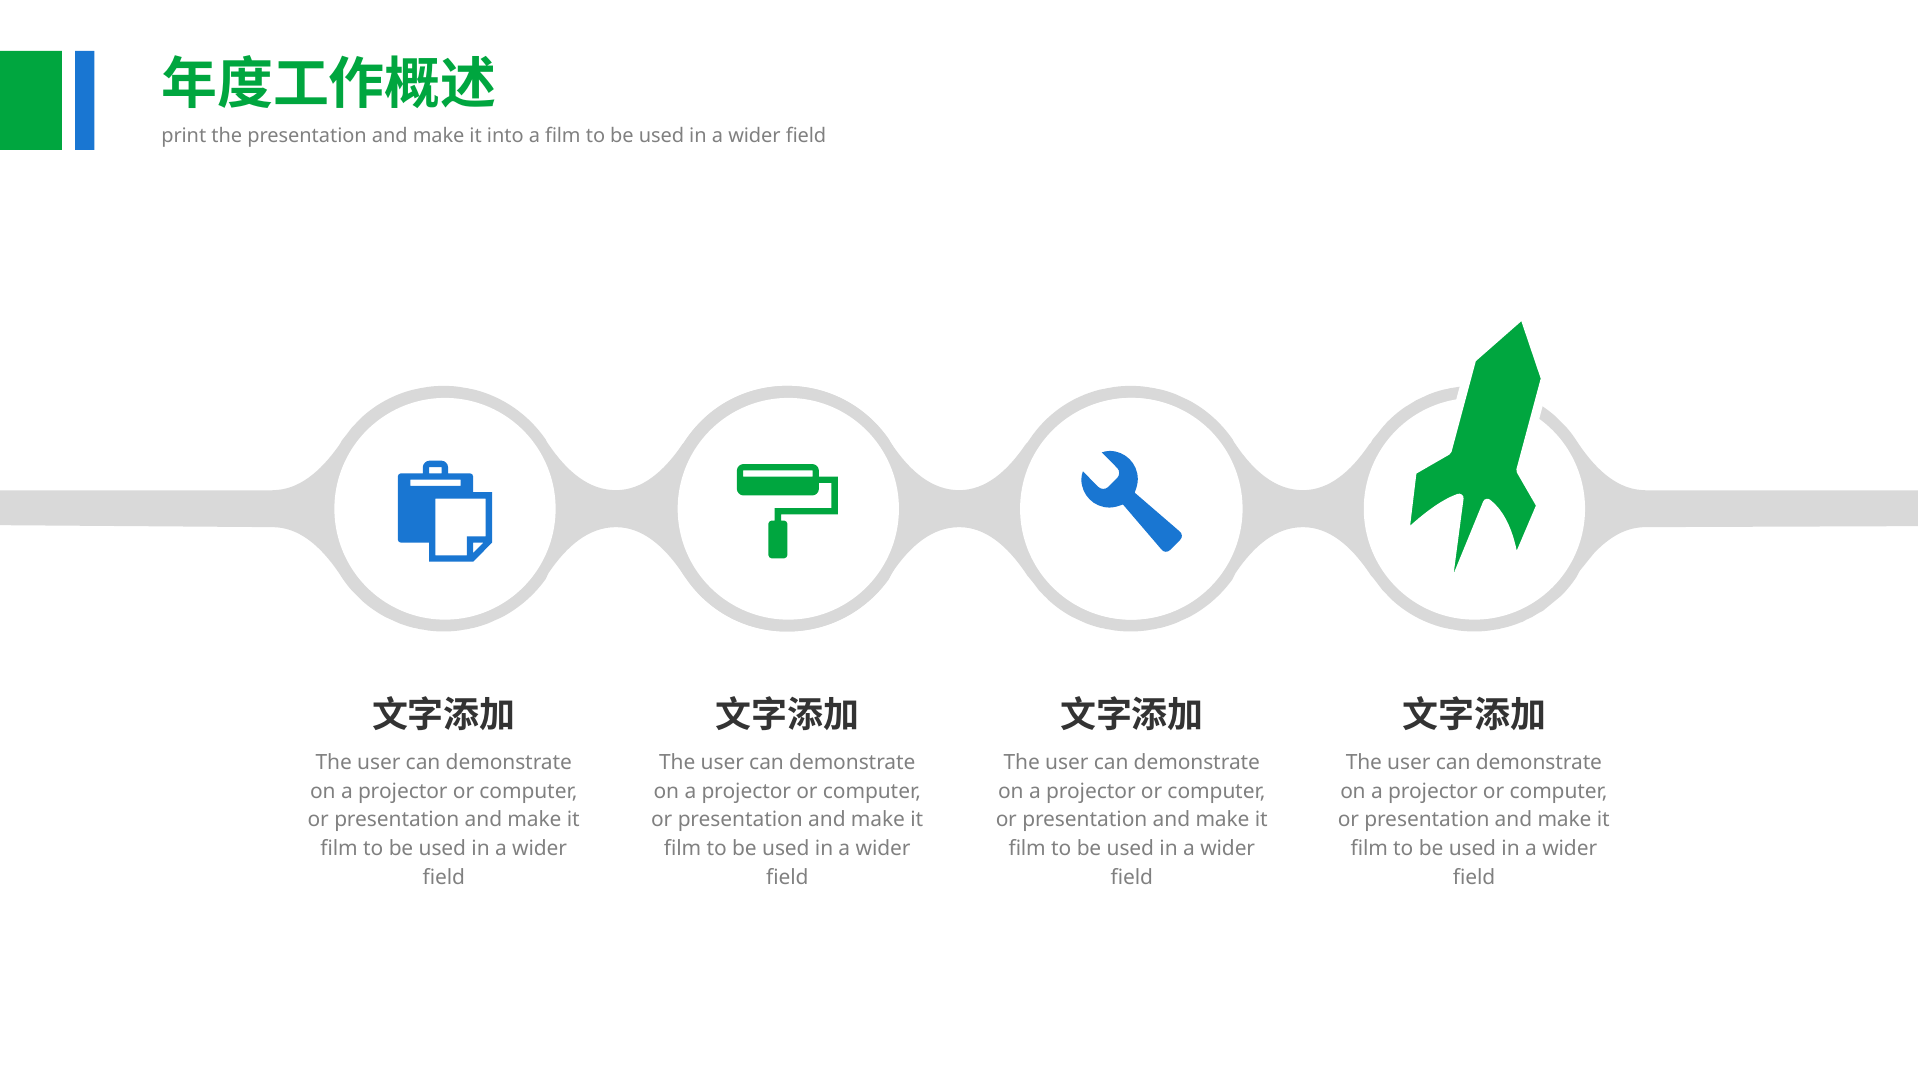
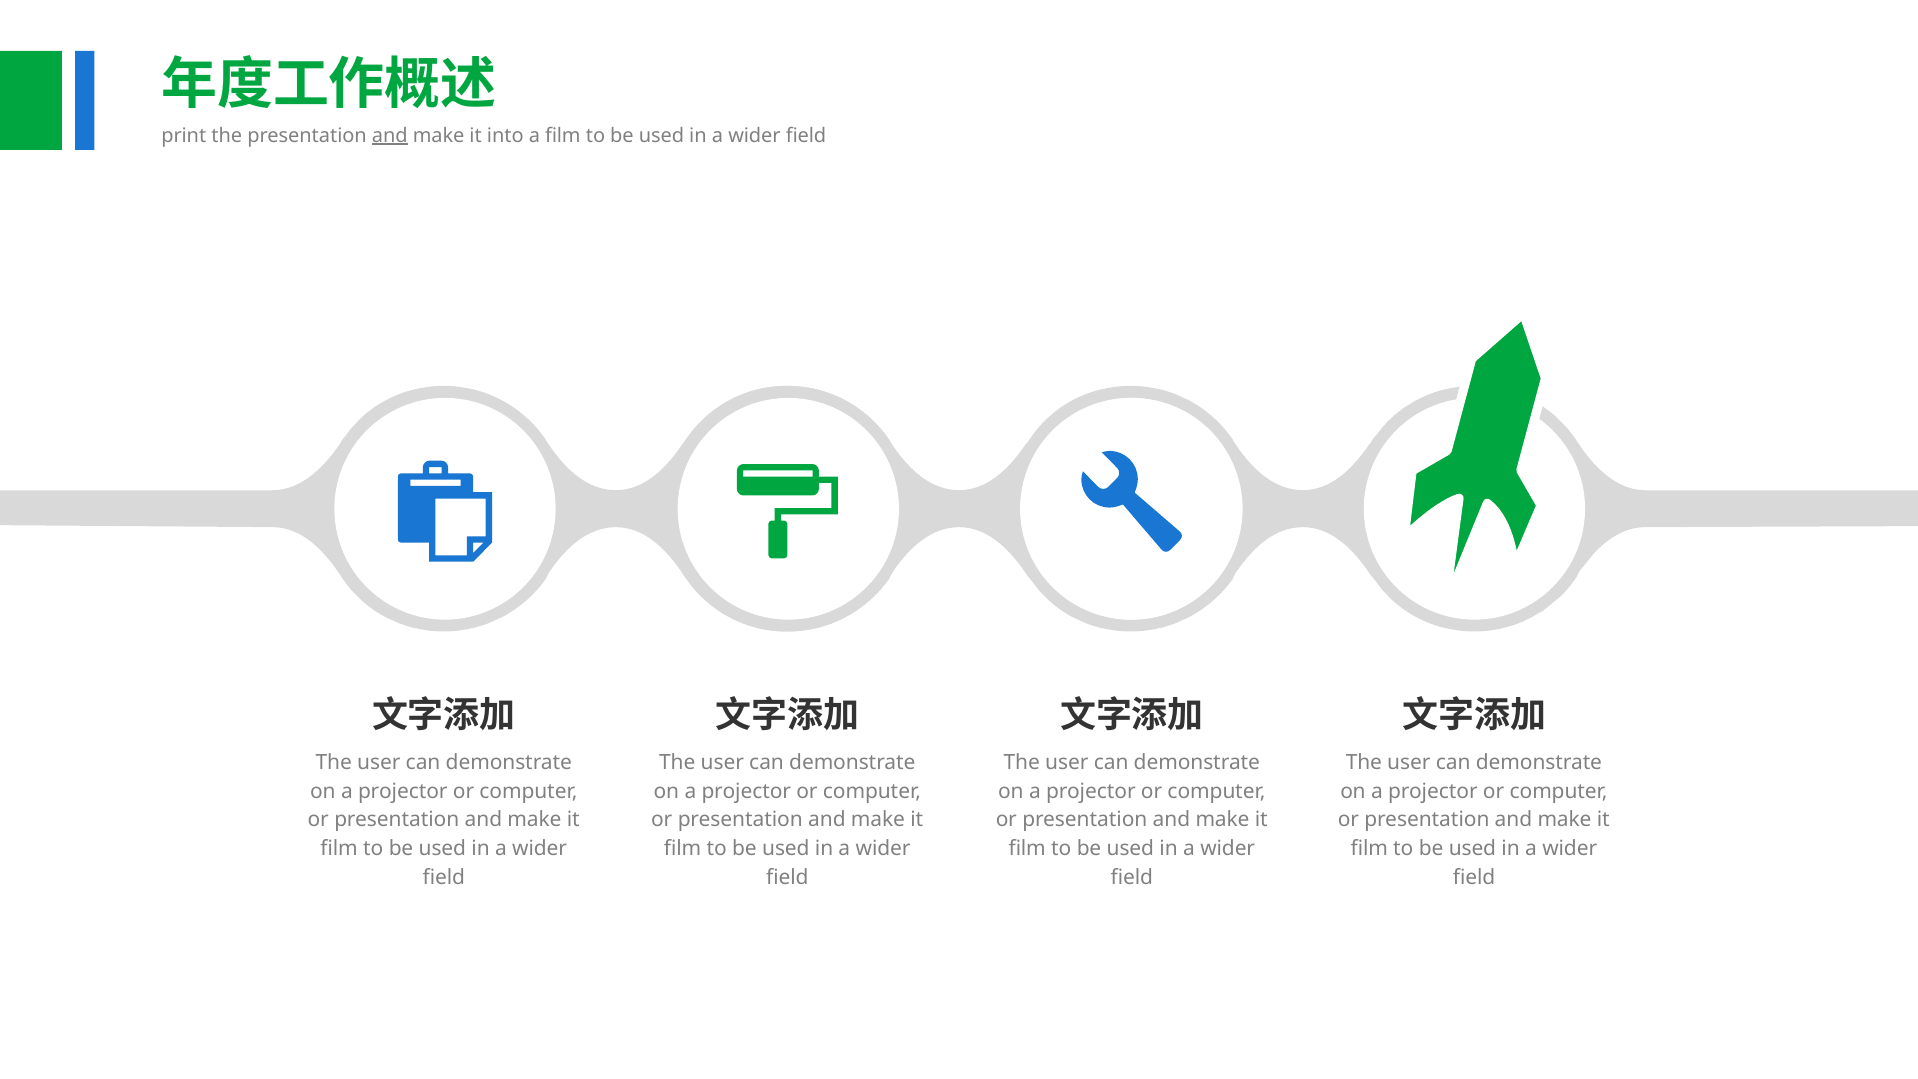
and at (390, 135) underline: none -> present
